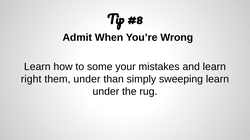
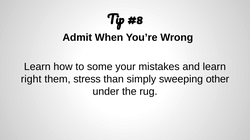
them under: under -> stress
sweeping learn: learn -> other
